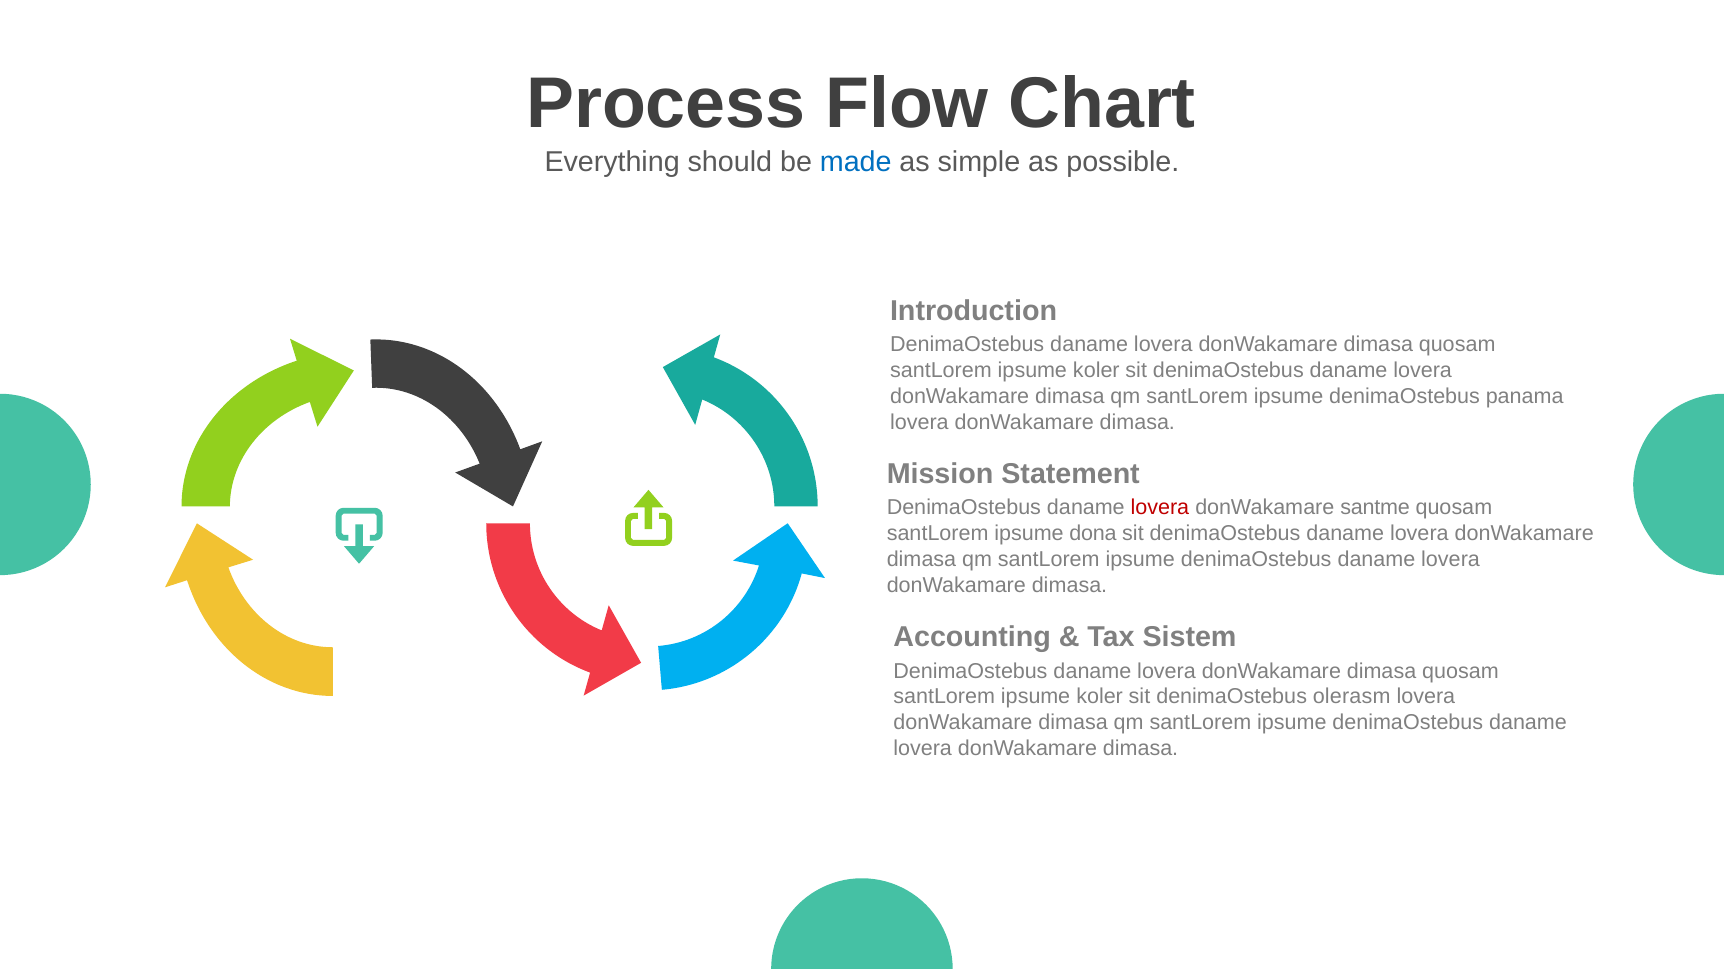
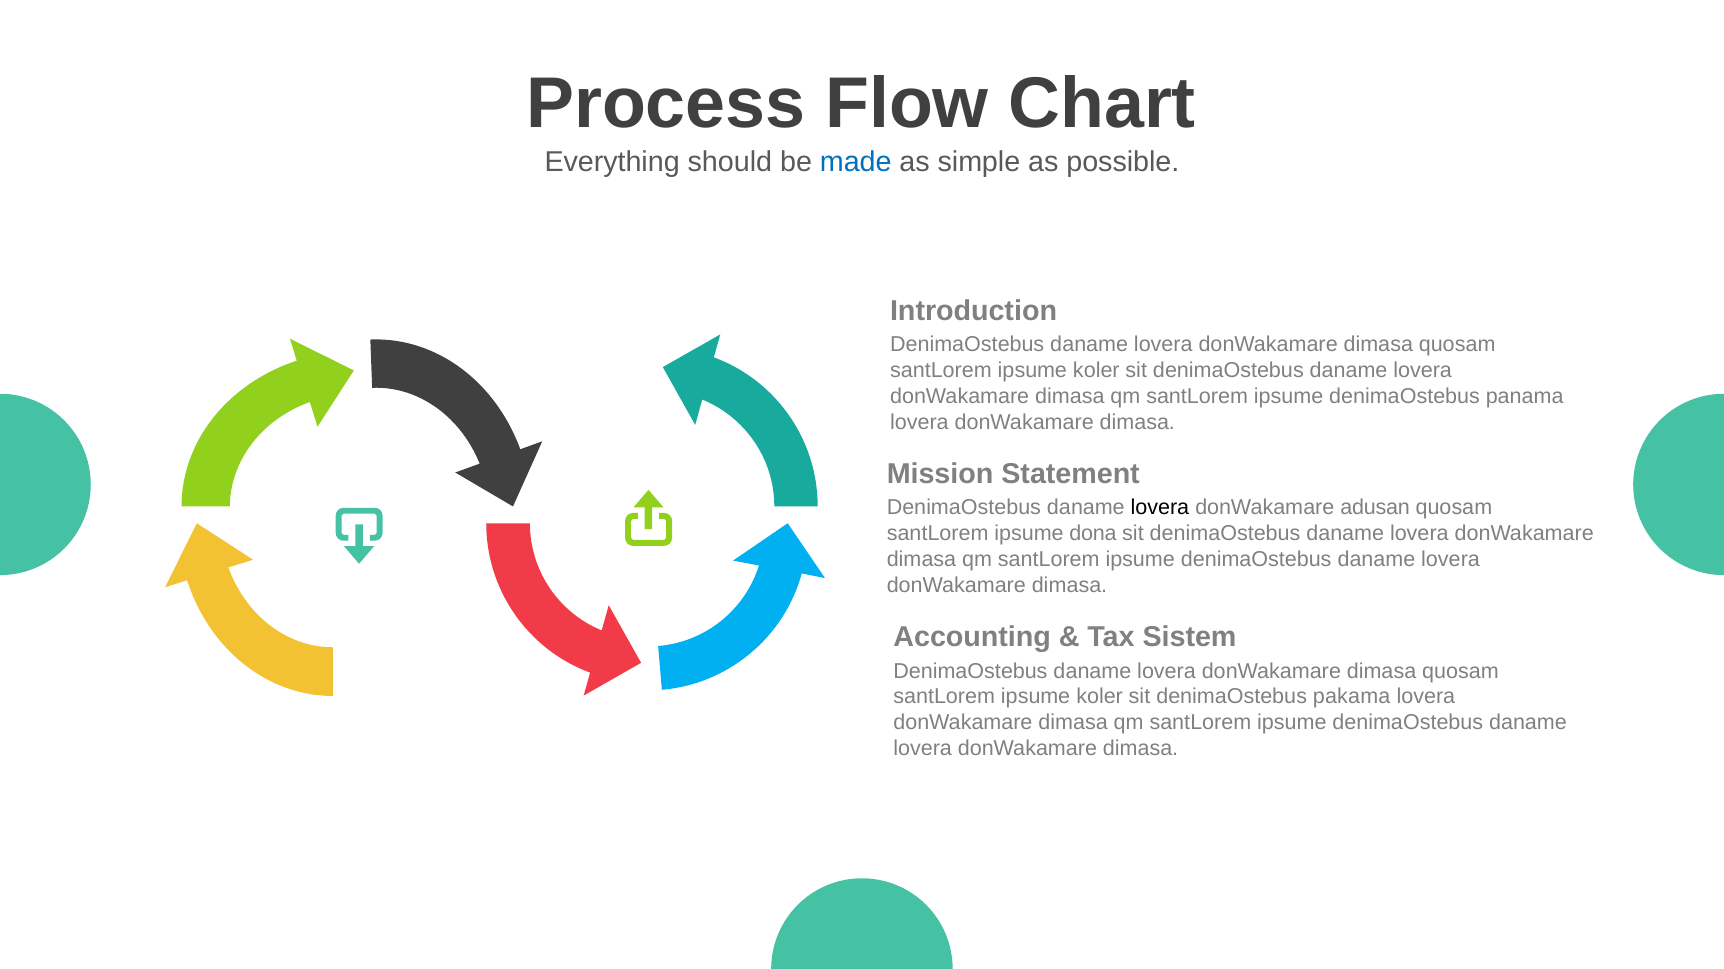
lovera at (1160, 508) colour: red -> black
santme: santme -> adusan
olerasm: olerasm -> pakama
